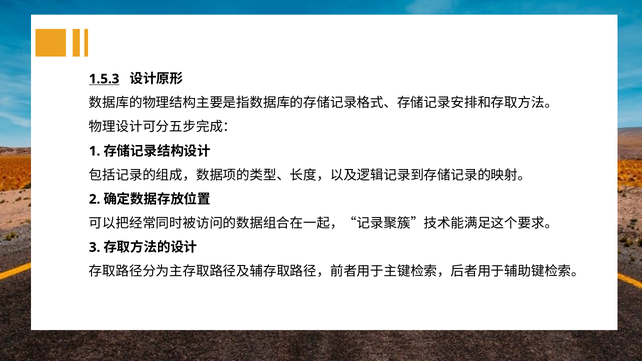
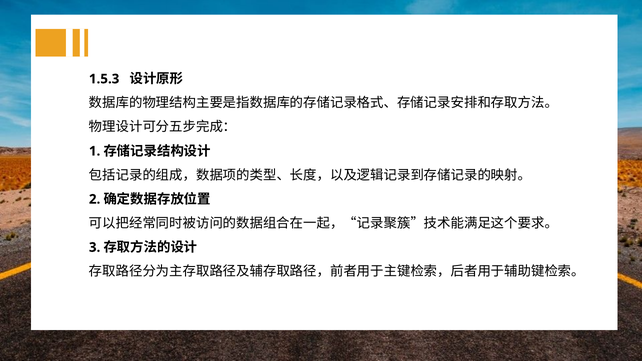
1.5.3 underline: present -> none
